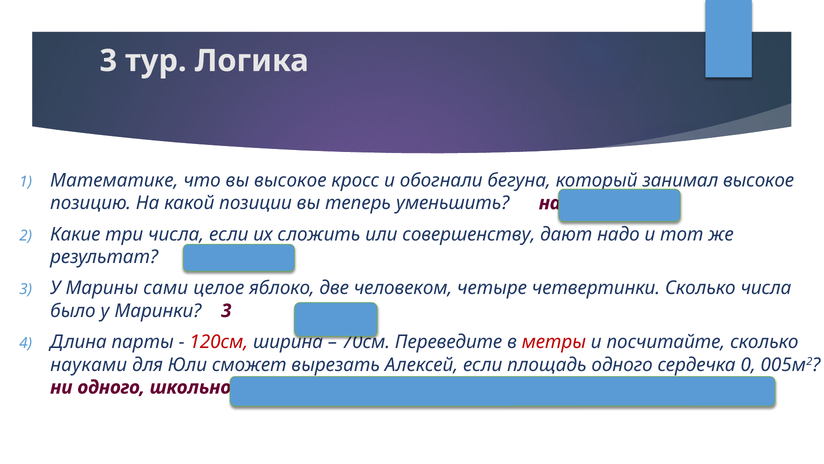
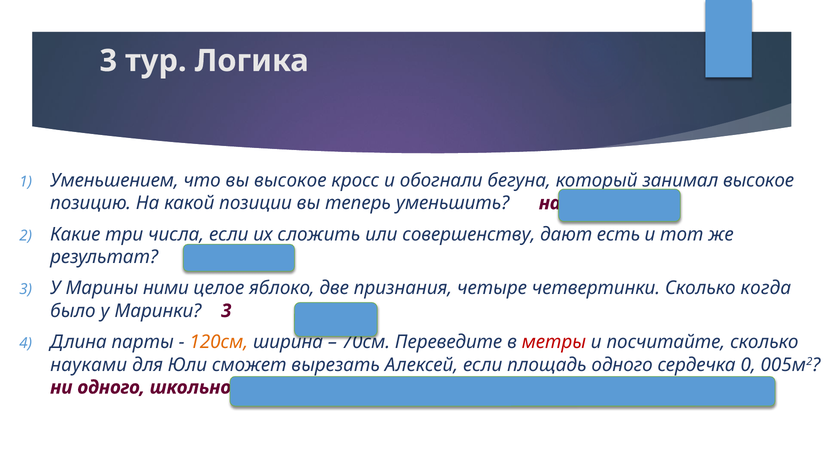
Математике: Математике -> Уменьшением
дают надо: надо -> есть
сами: сами -> ними
человеком: человеком -> признания
Сколько числа: числа -> когда
120см colour: red -> orange
